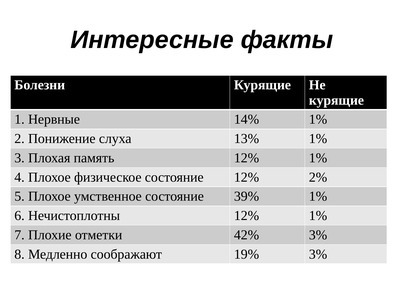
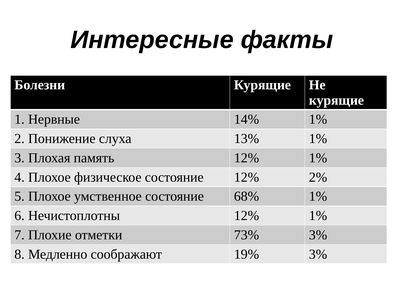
39%: 39% -> 68%
42%: 42% -> 73%
